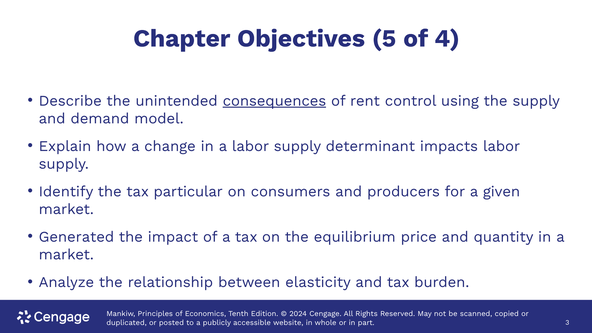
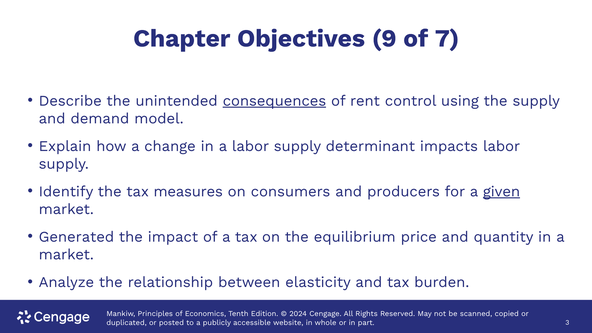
5: 5 -> 9
4: 4 -> 7
particular: particular -> measures
given underline: none -> present
